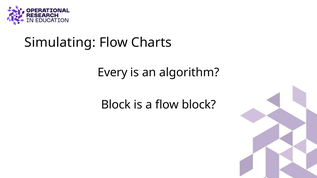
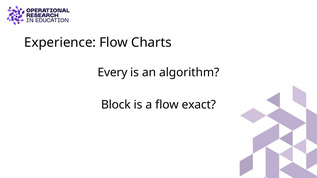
Simulating: Simulating -> Experience
flow block: block -> exact
